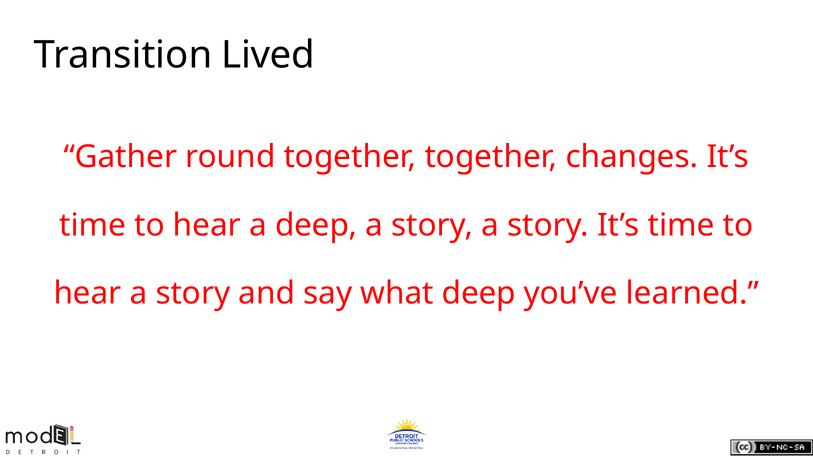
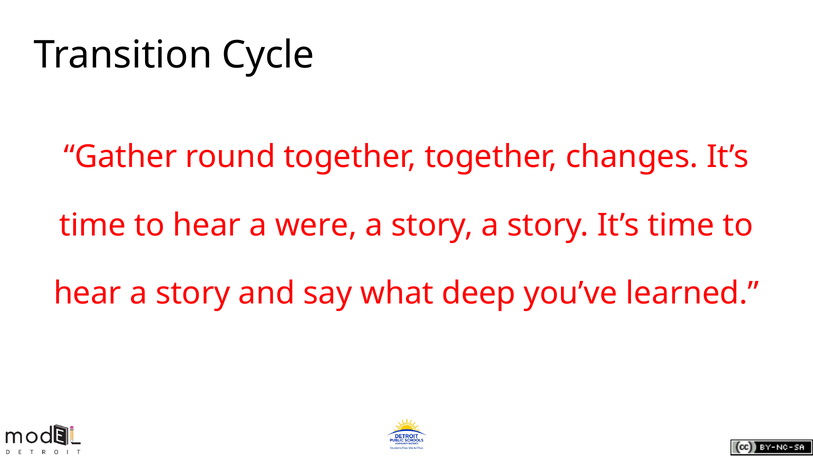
Lived: Lived -> Cycle
a deep: deep -> were
